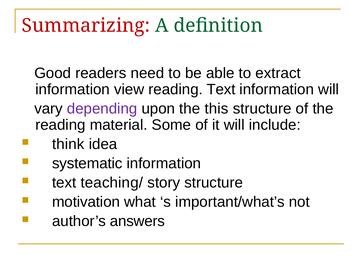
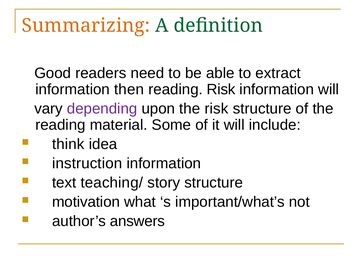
Summarizing colour: red -> orange
view: view -> then
reading Text: Text -> Risk
the this: this -> risk
systematic: systematic -> instruction
